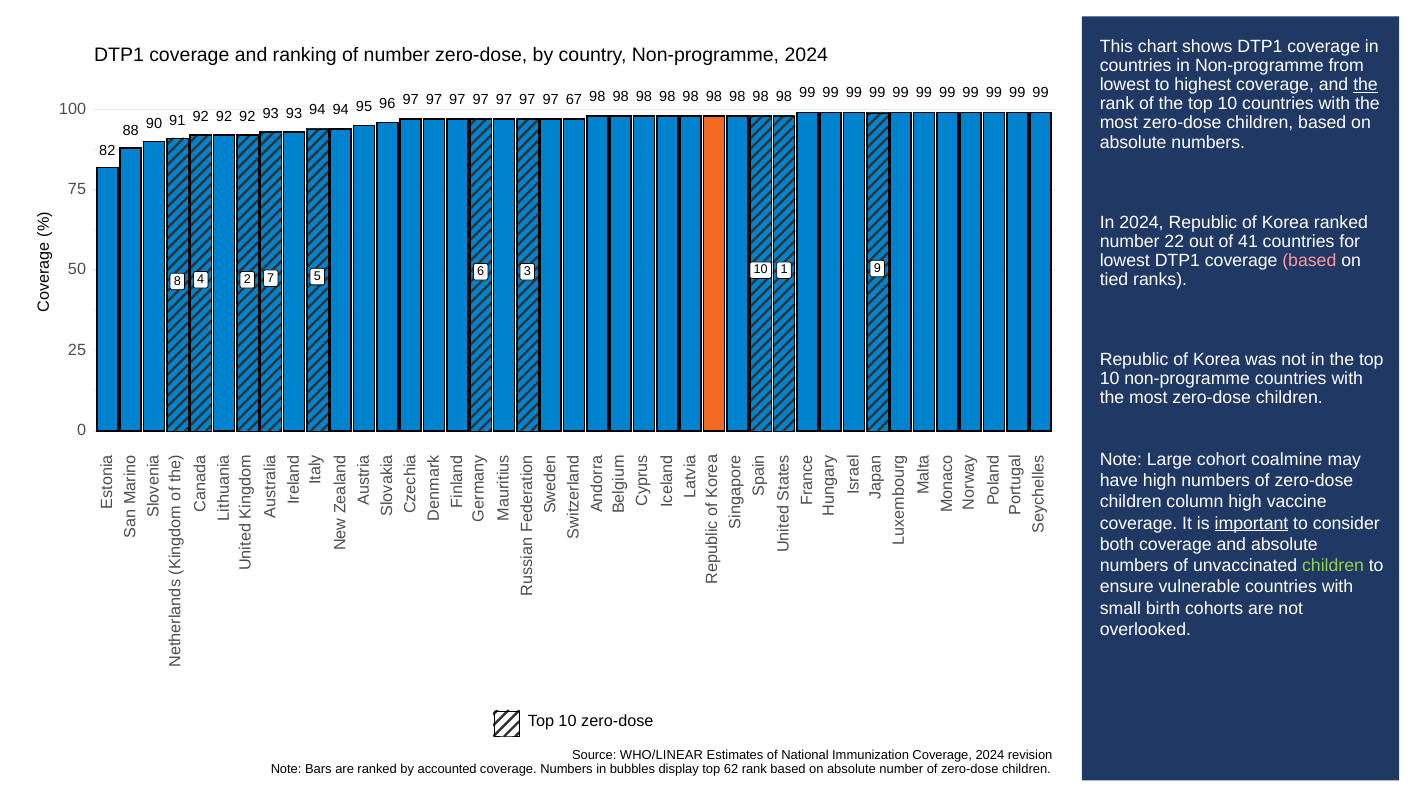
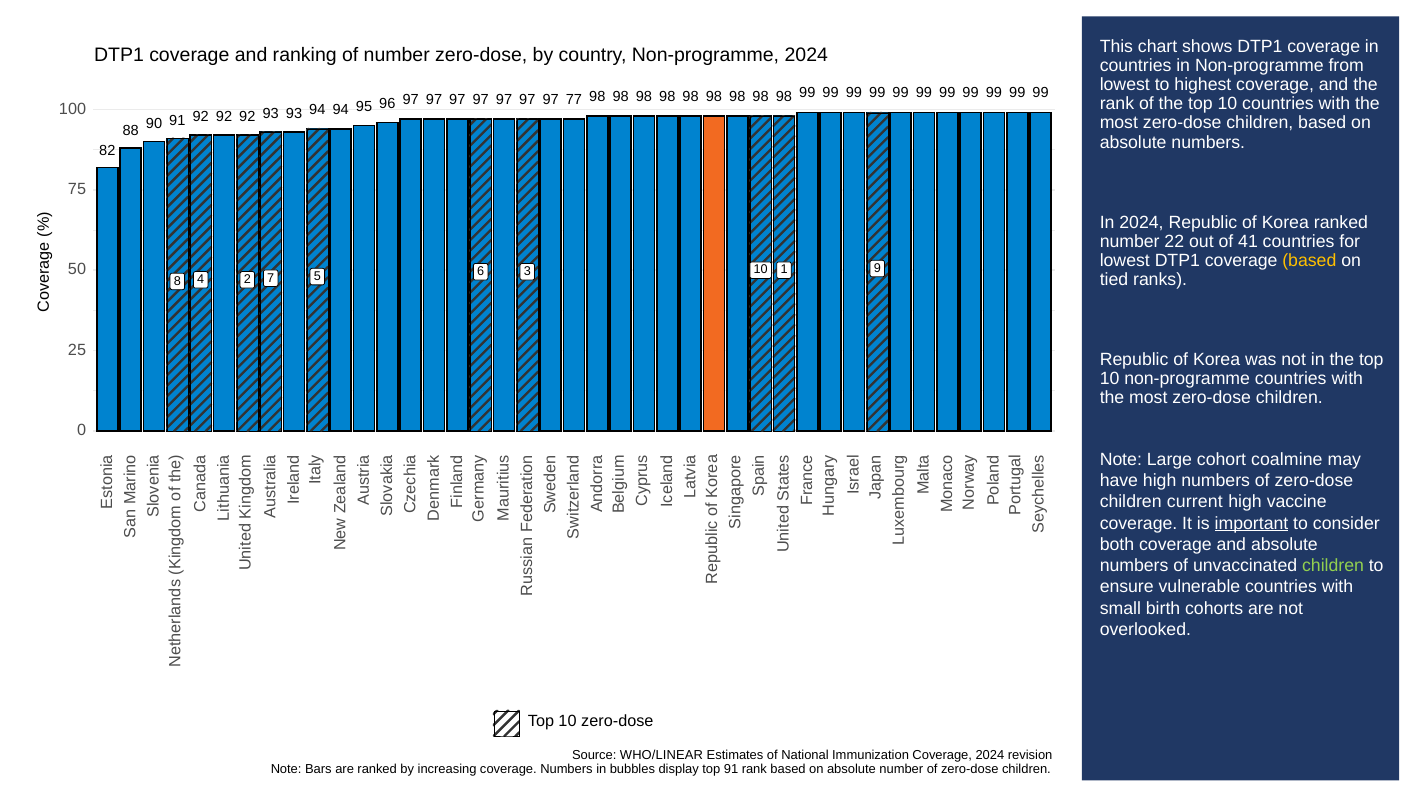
the at (1366, 85) underline: present -> none
67: 67 -> 77
based at (1309, 261) colour: pink -> yellow
column: column -> current
accounted: accounted -> increasing
top 62: 62 -> 91
